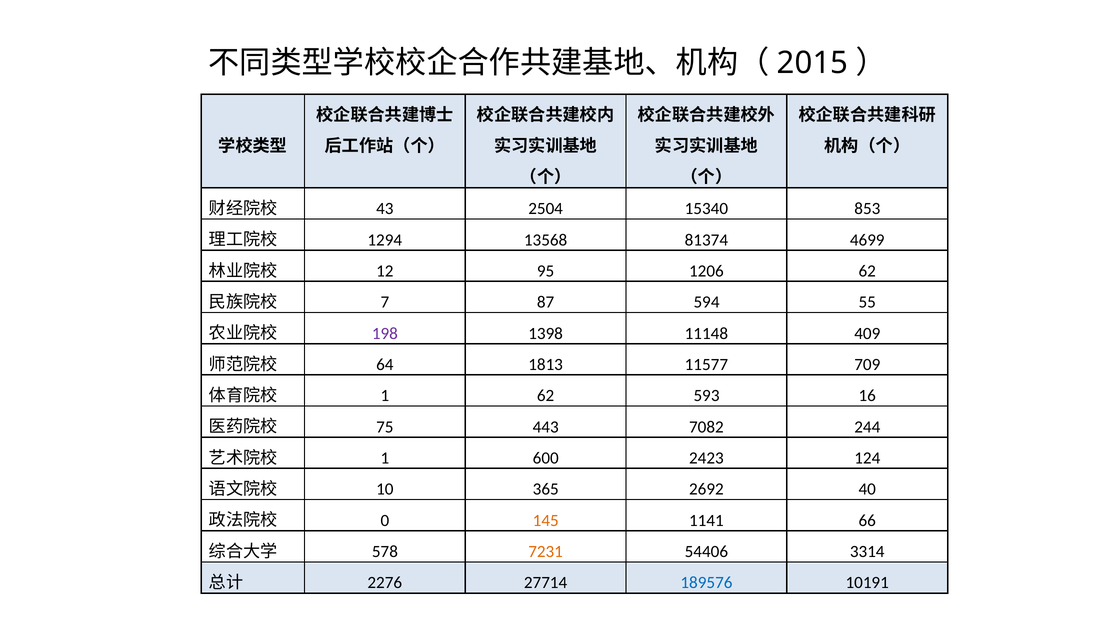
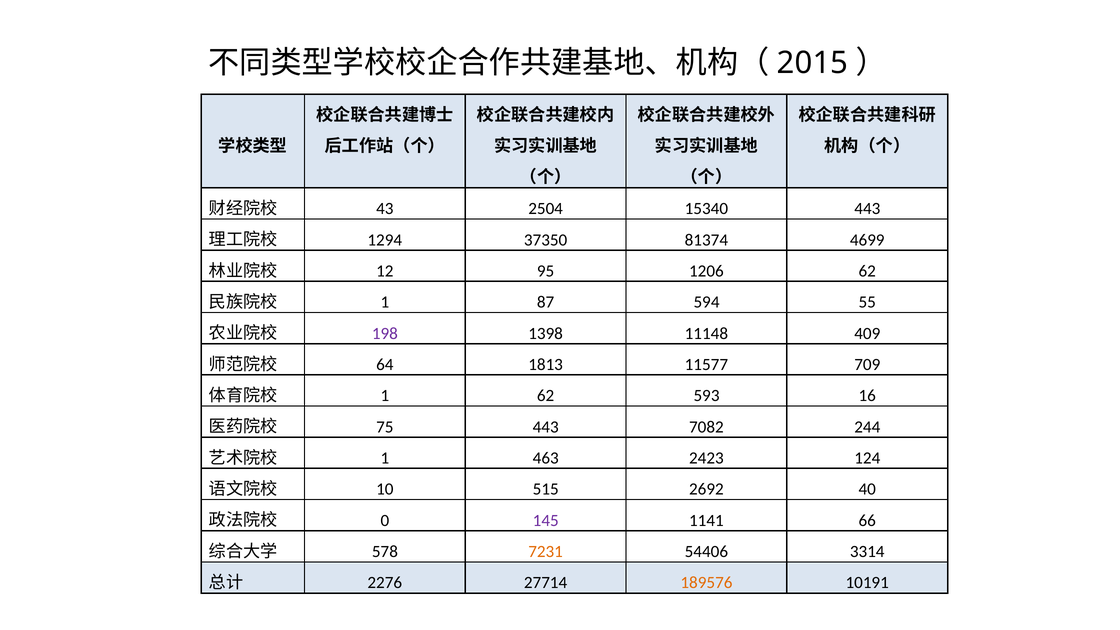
15340 853: 853 -> 443
13568: 13568 -> 37350
7 at (385, 302): 7 -> 1
600: 600 -> 463
365: 365 -> 515
145 colour: orange -> purple
189576 colour: blue -> orange
